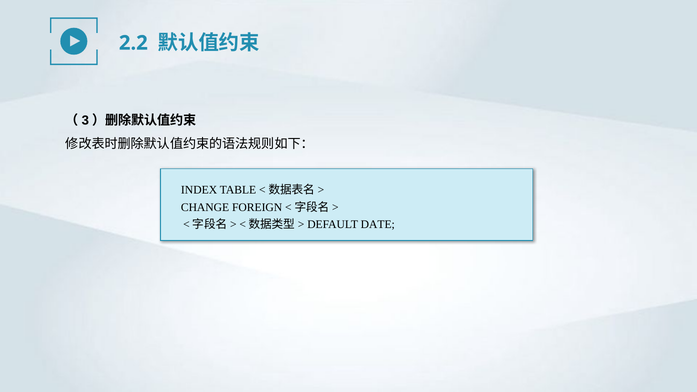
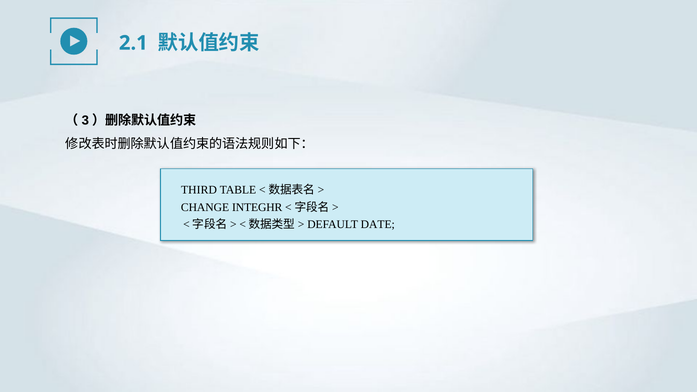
2.2: 2.2 -> 2.1
INDEX: INDEX -> THIRD
FOREIGN: FOREIGN -> INTEGHR
